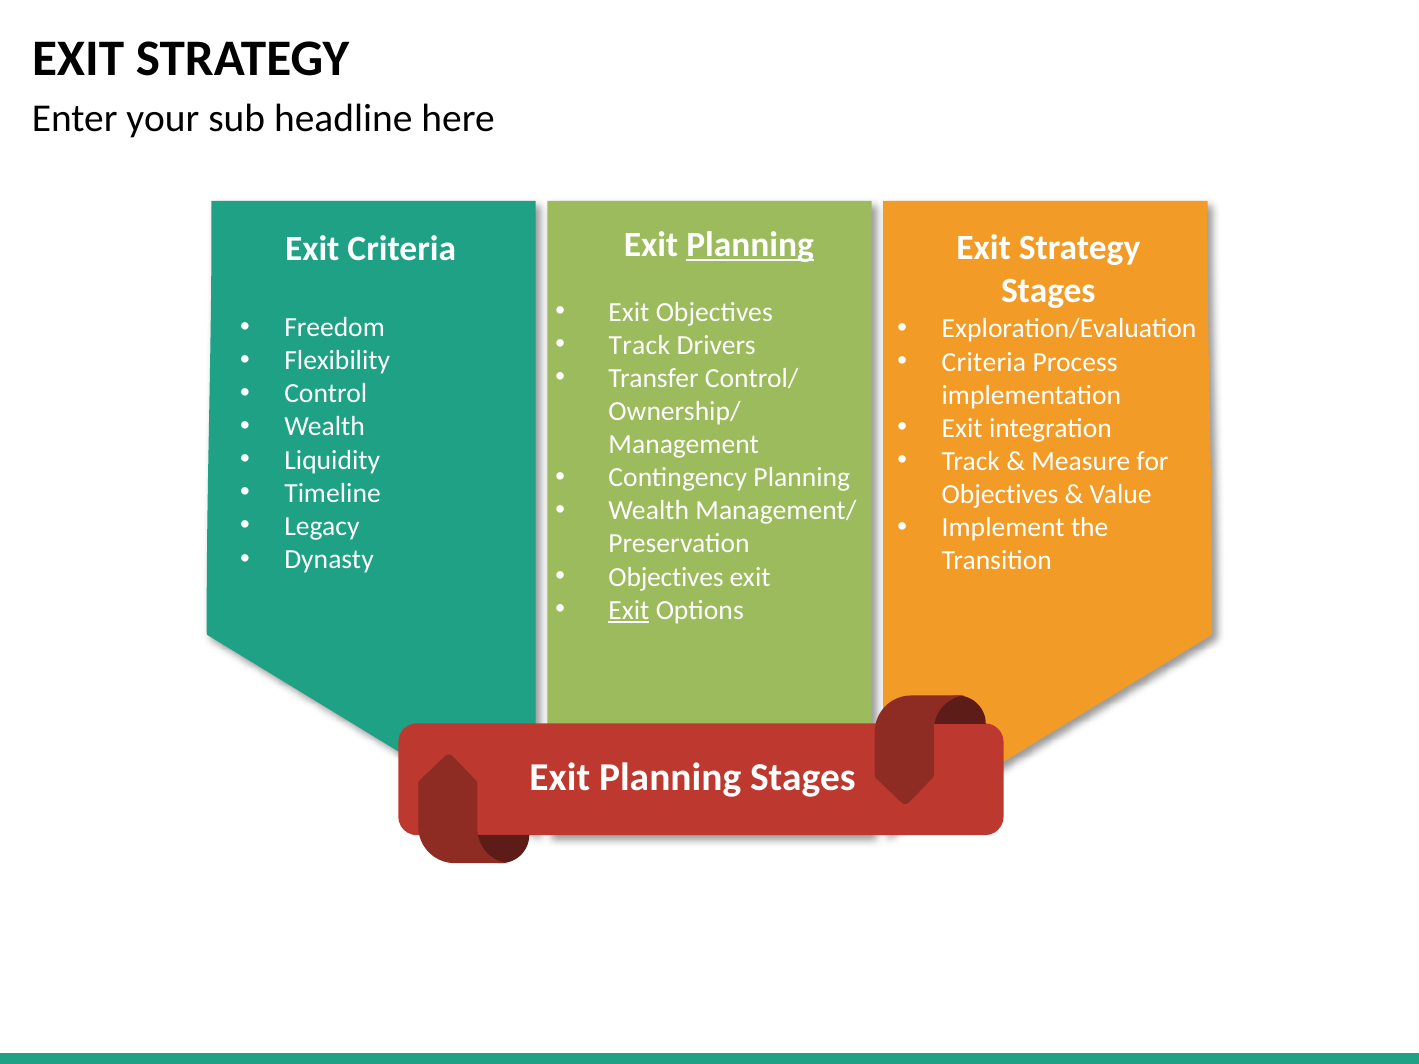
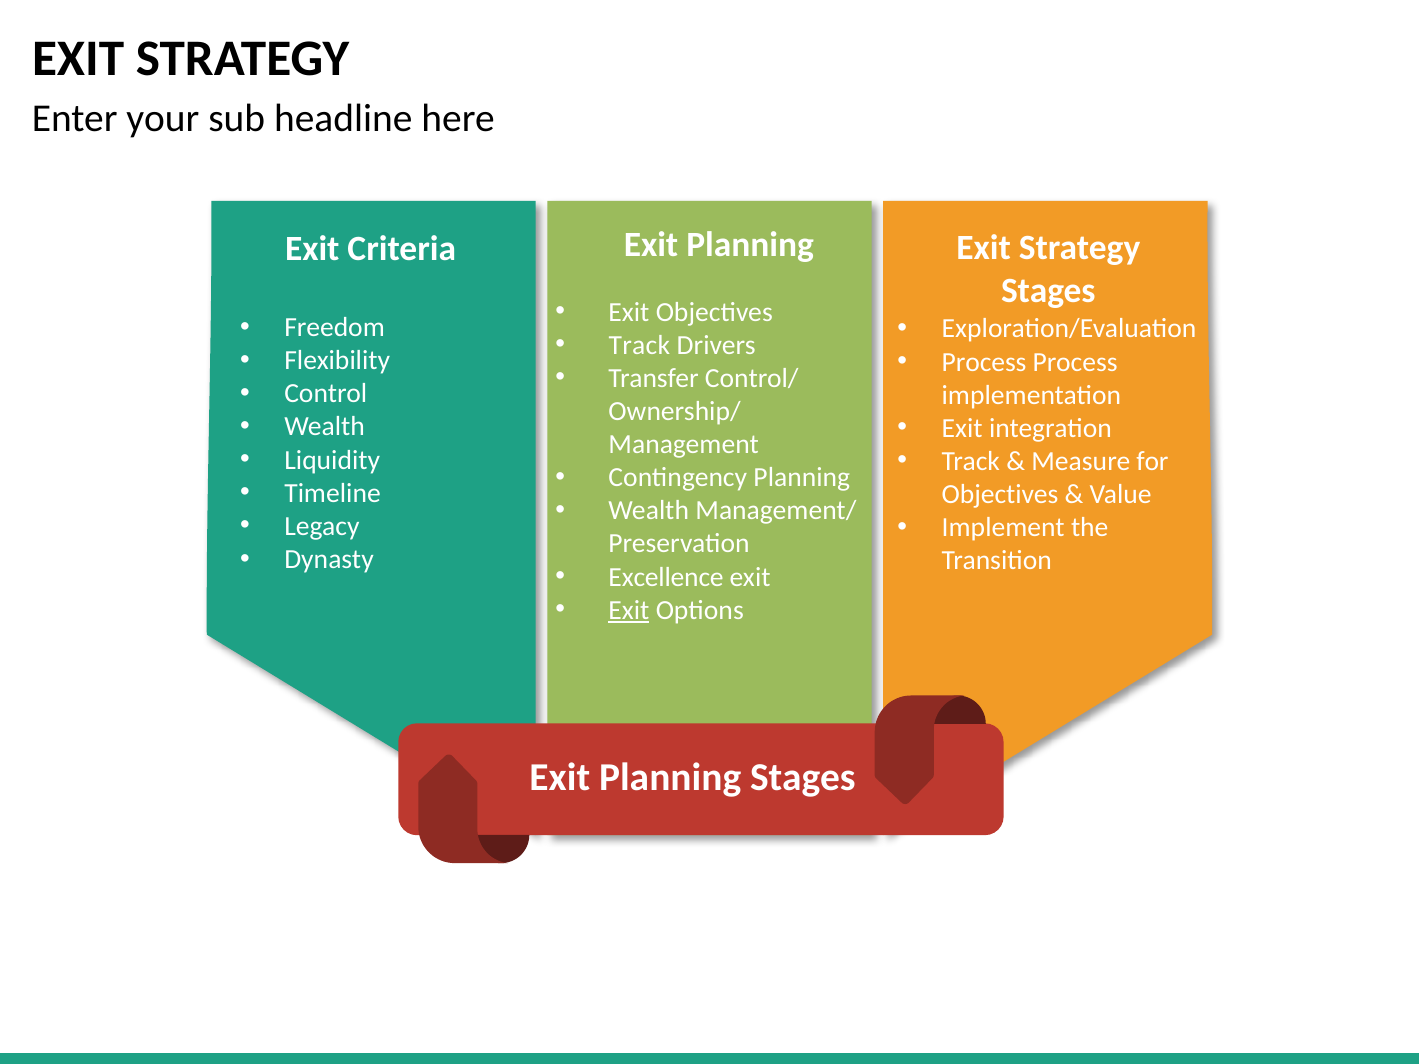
Planning at (750, 245) underline: present -> none
Criteria at (984, 362): Criteria -> Process
Objectives at (666, 577): Objectives -> Excellence
